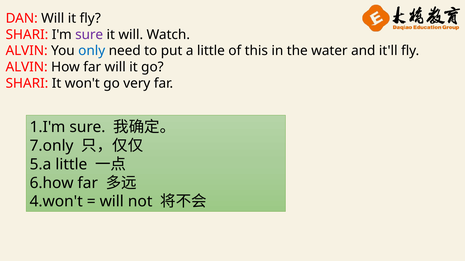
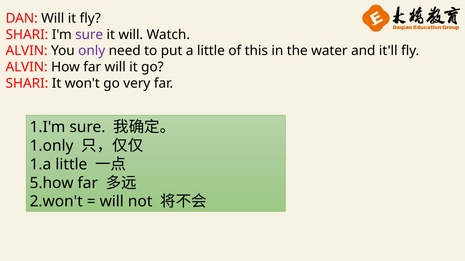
only colour: blue -> purple
7.only: 7.only -> 1.only
5.a: 5.a -> 1.a
6.how: 6.how -> 5.how
4.won't: 4.won't -> 2.won't
